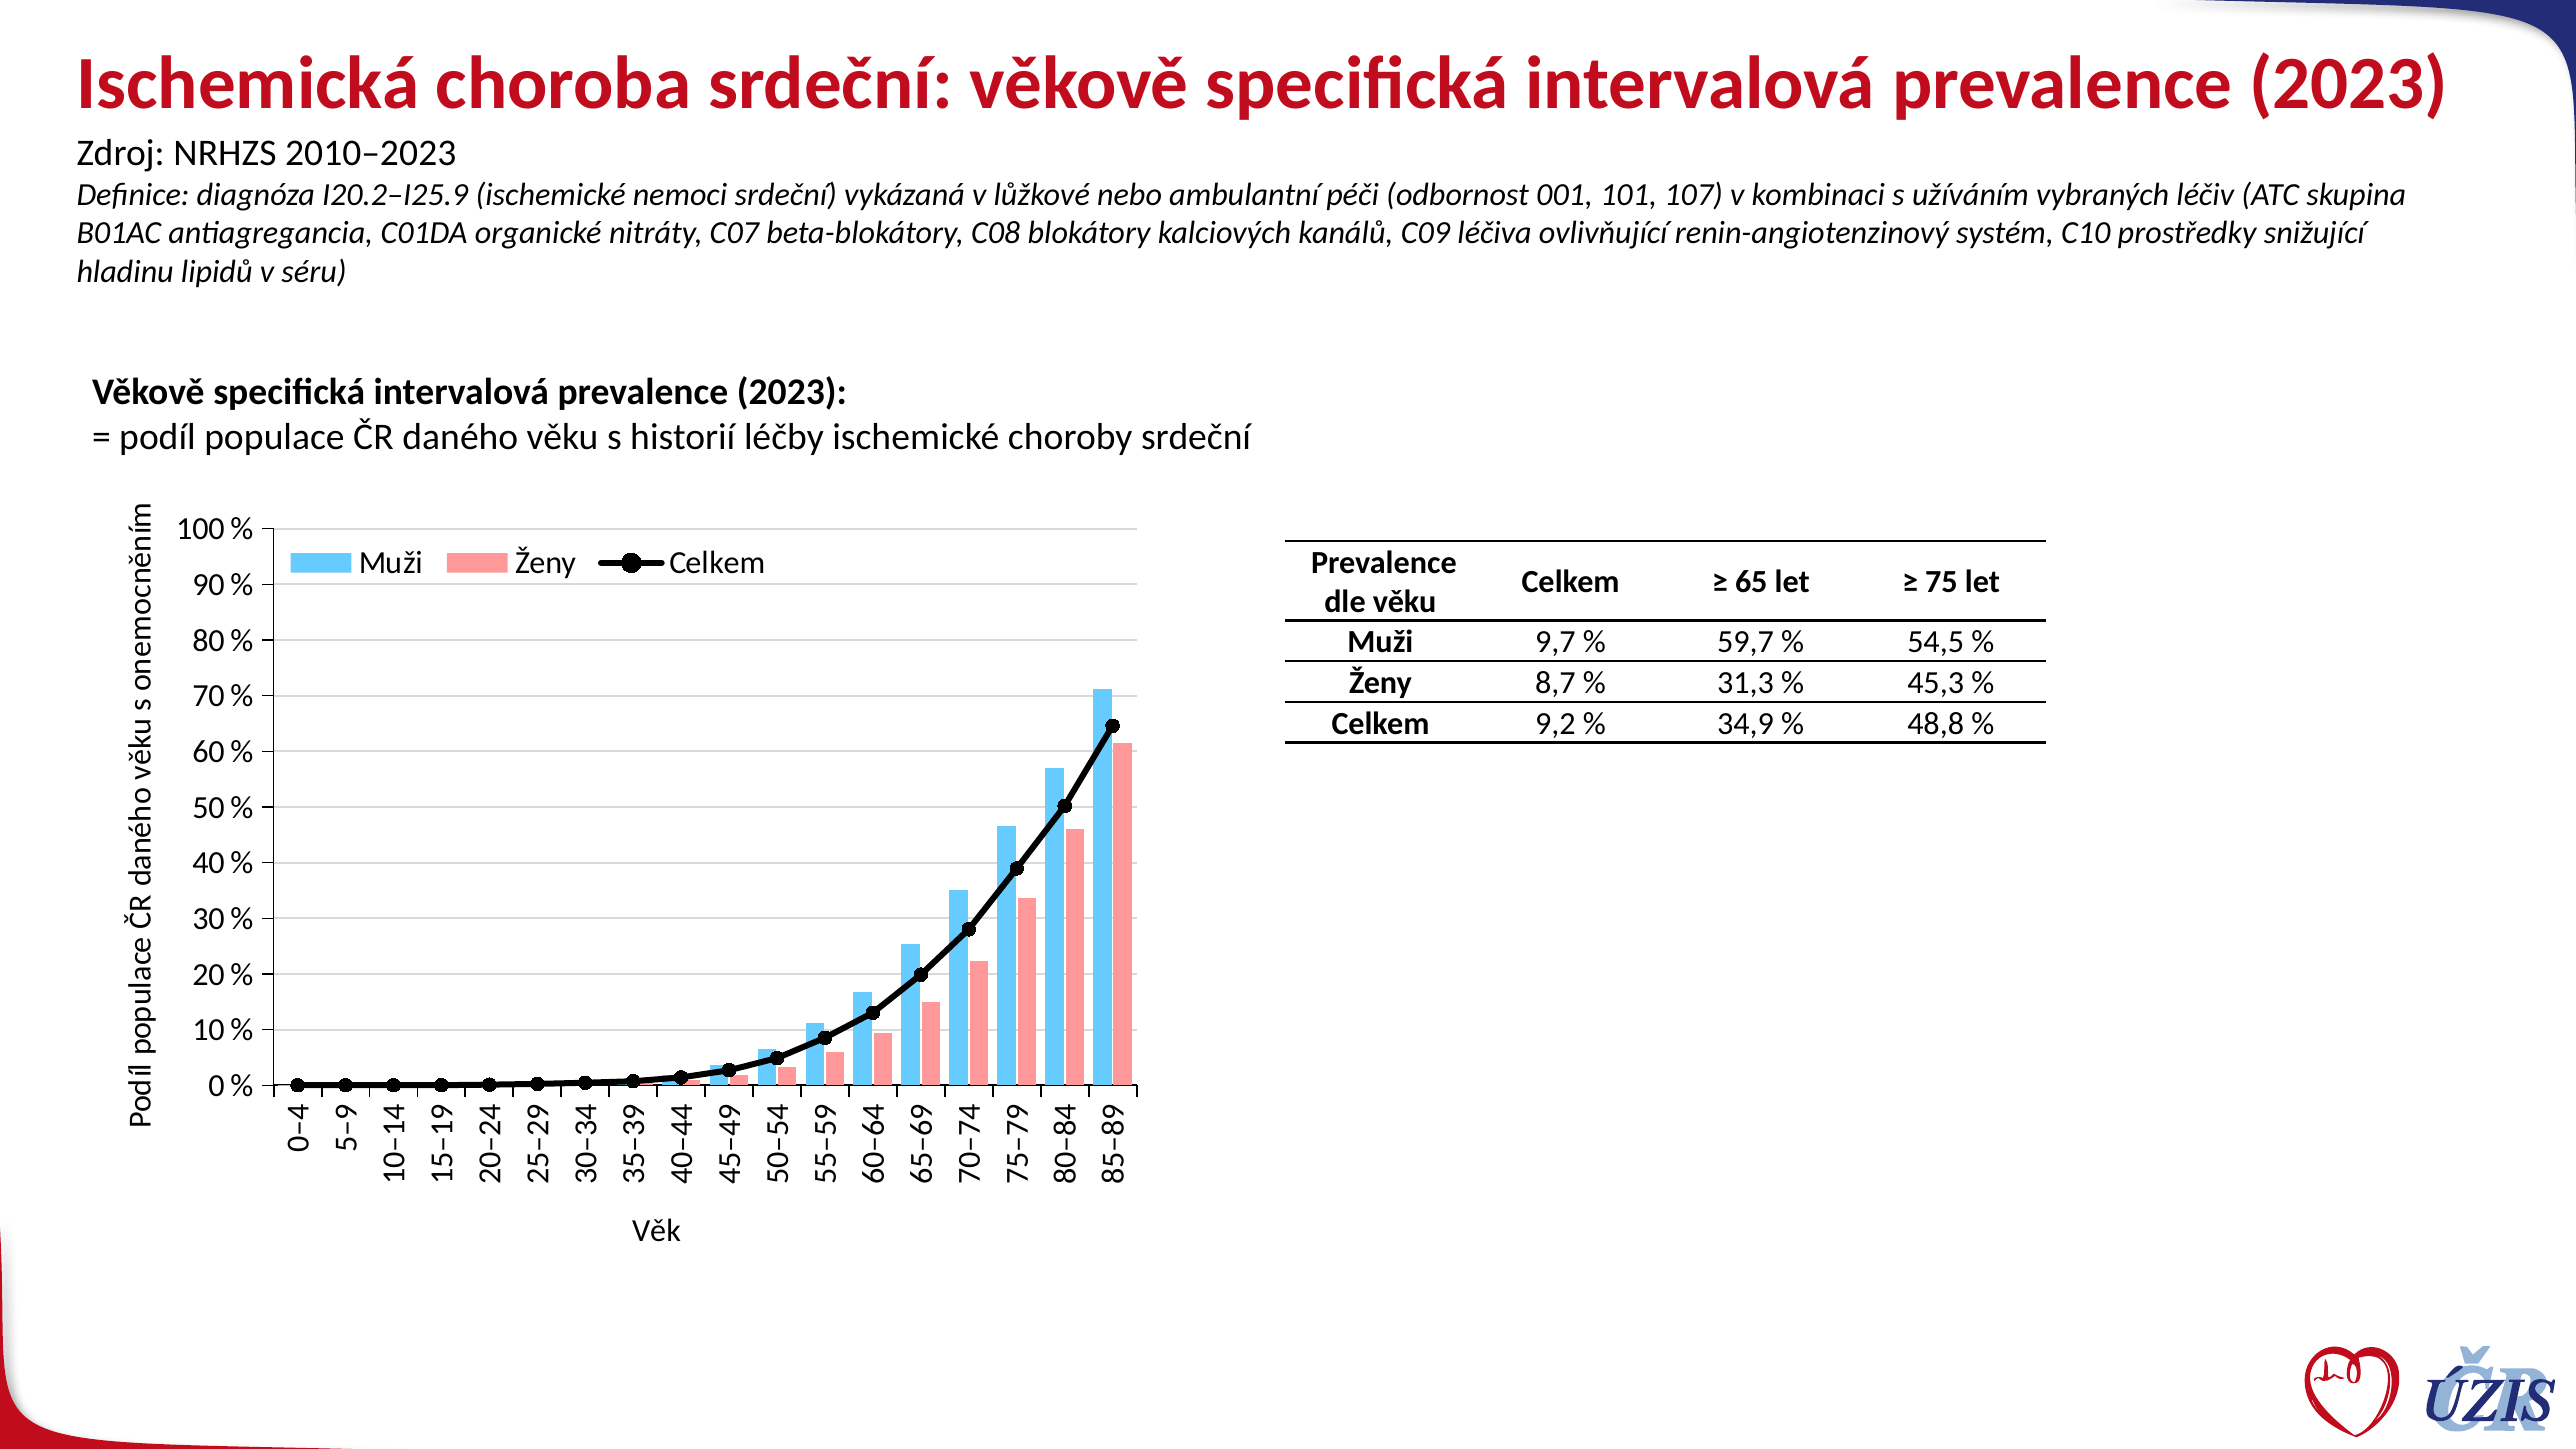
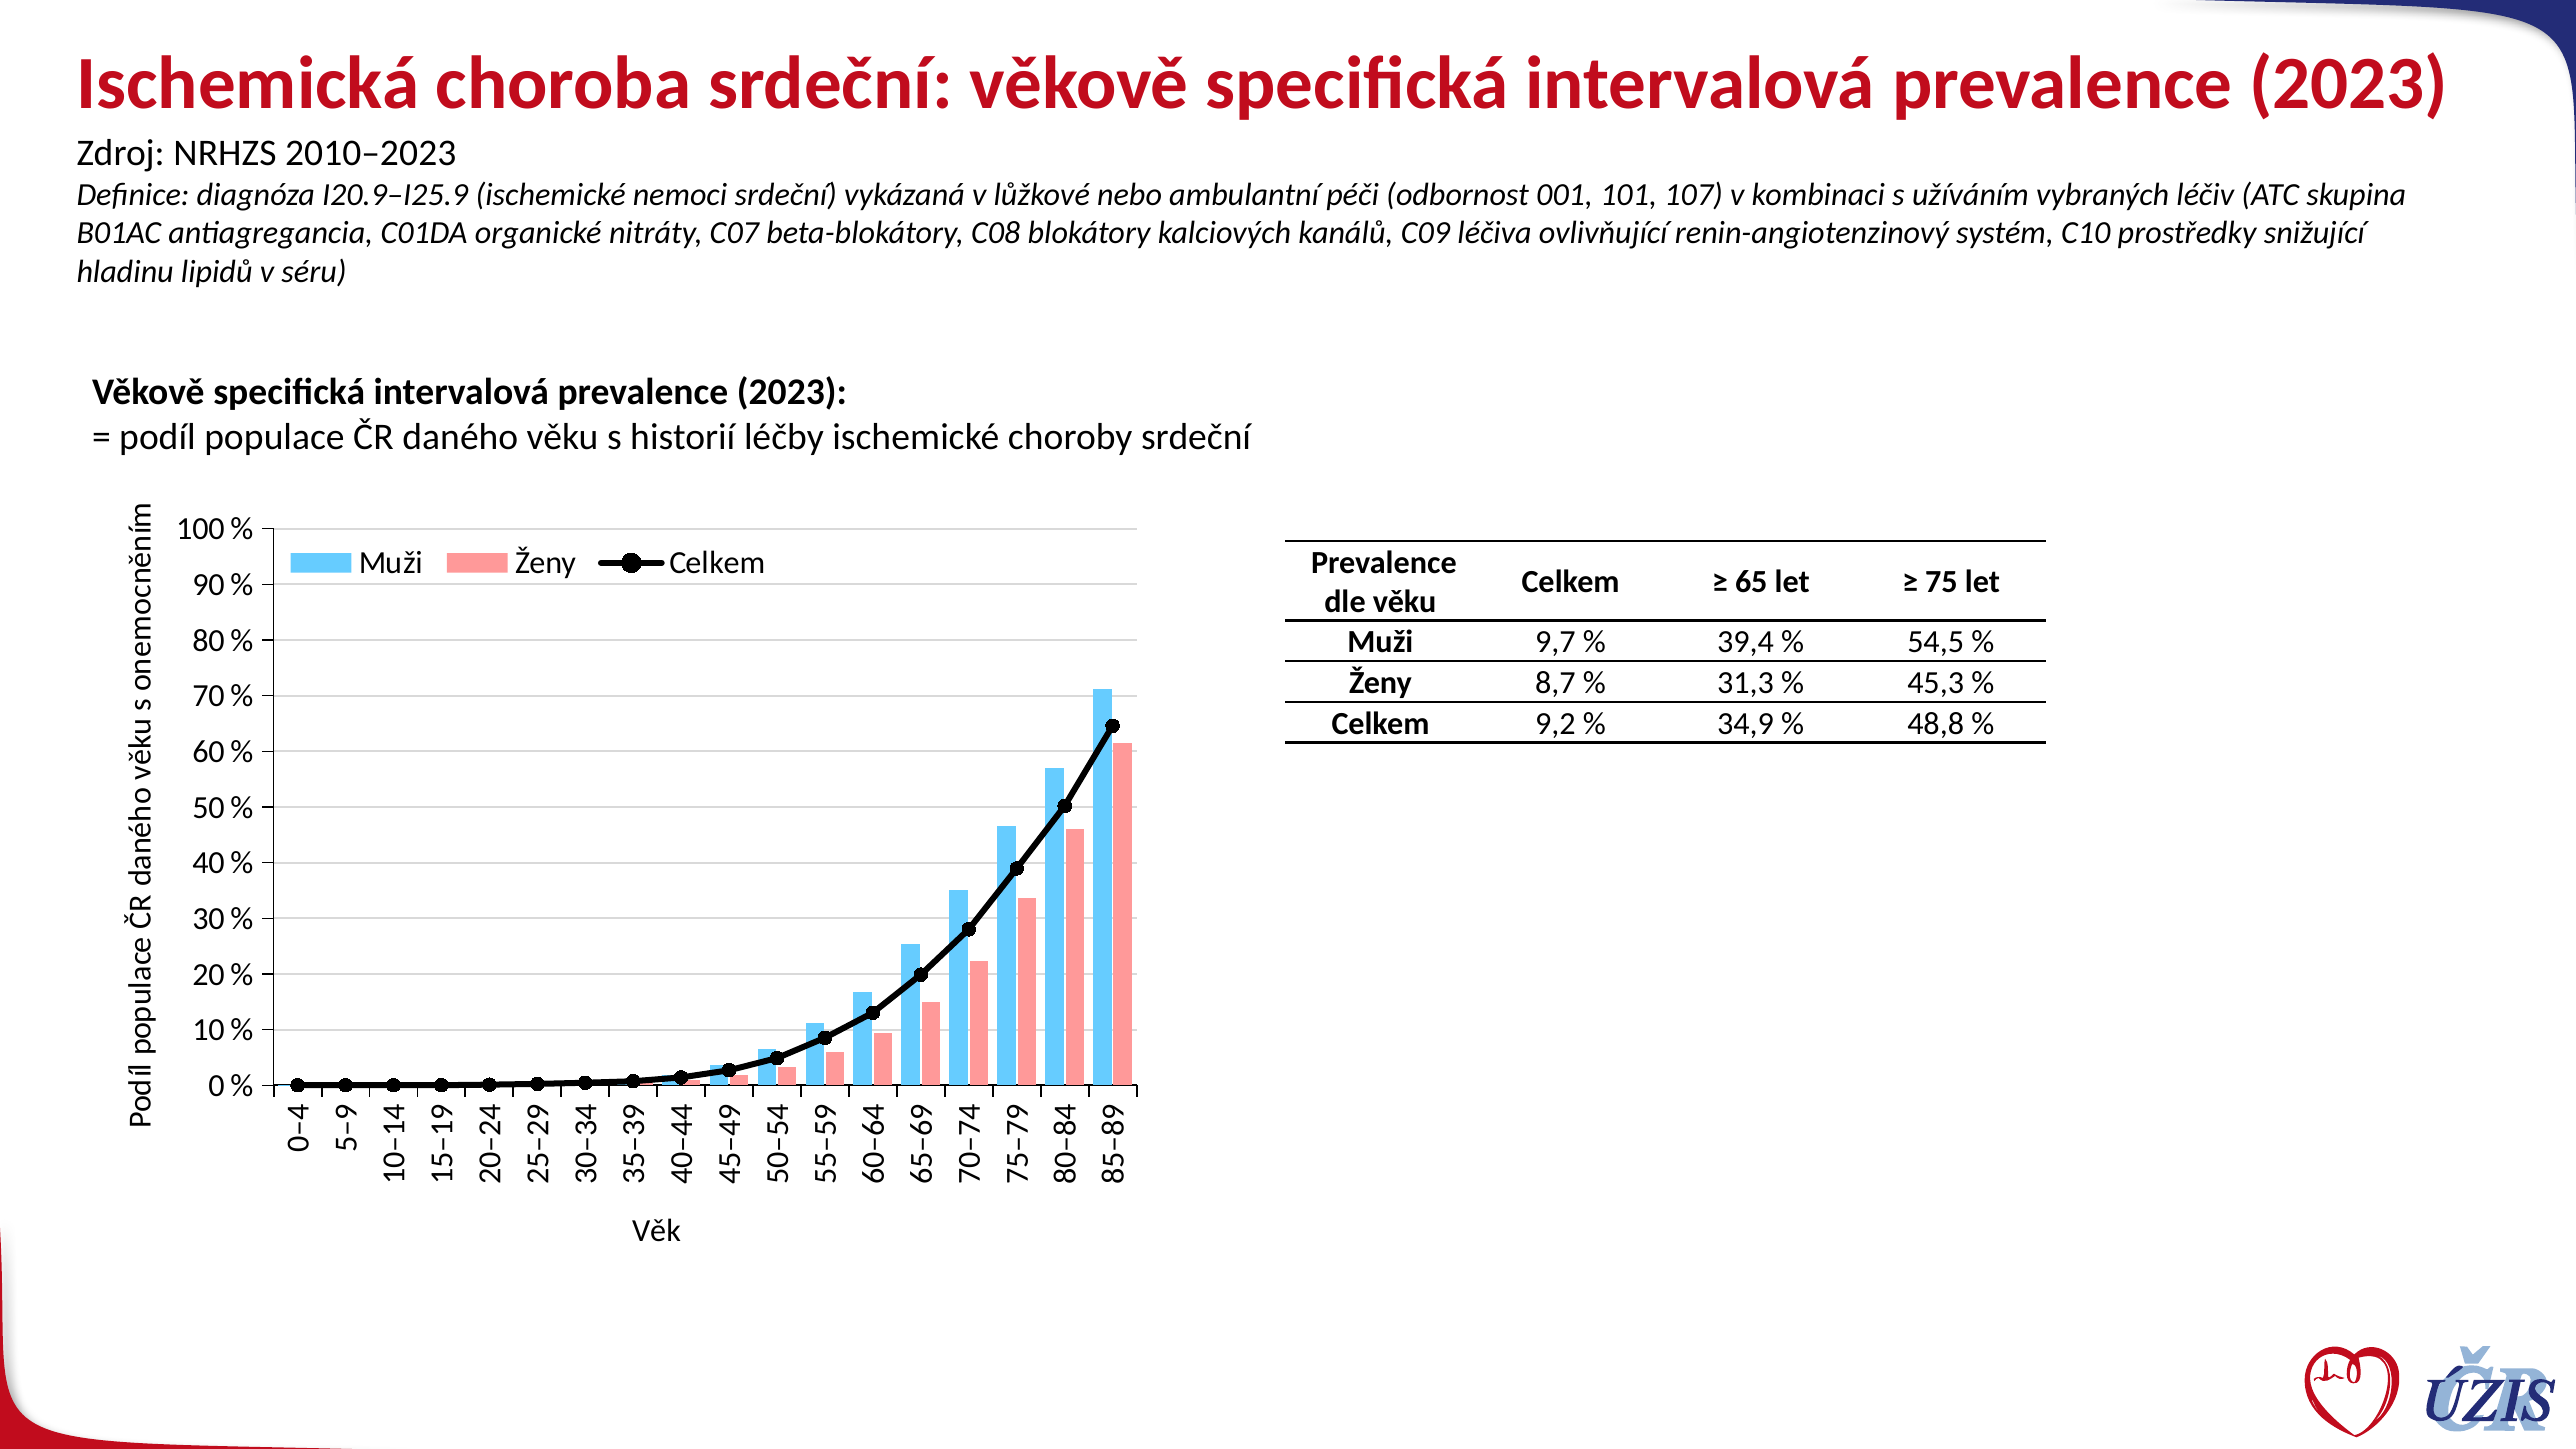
I20.2–I25.9: I20.2–I25.9 -> I20.9–I25.9
59,7: 59,7 -> 39,4
